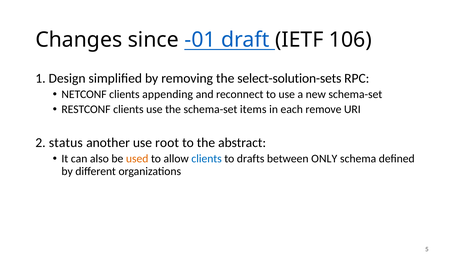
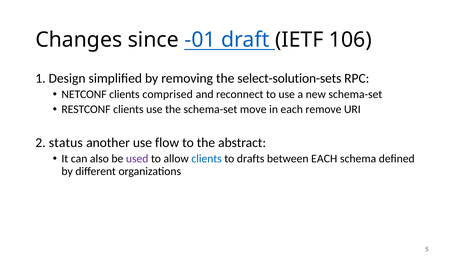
appending: appending -> comprised
items: items -> move
root: root -> flow
used colour: orange -> purple
between ONLY: ONLY -> EACH
